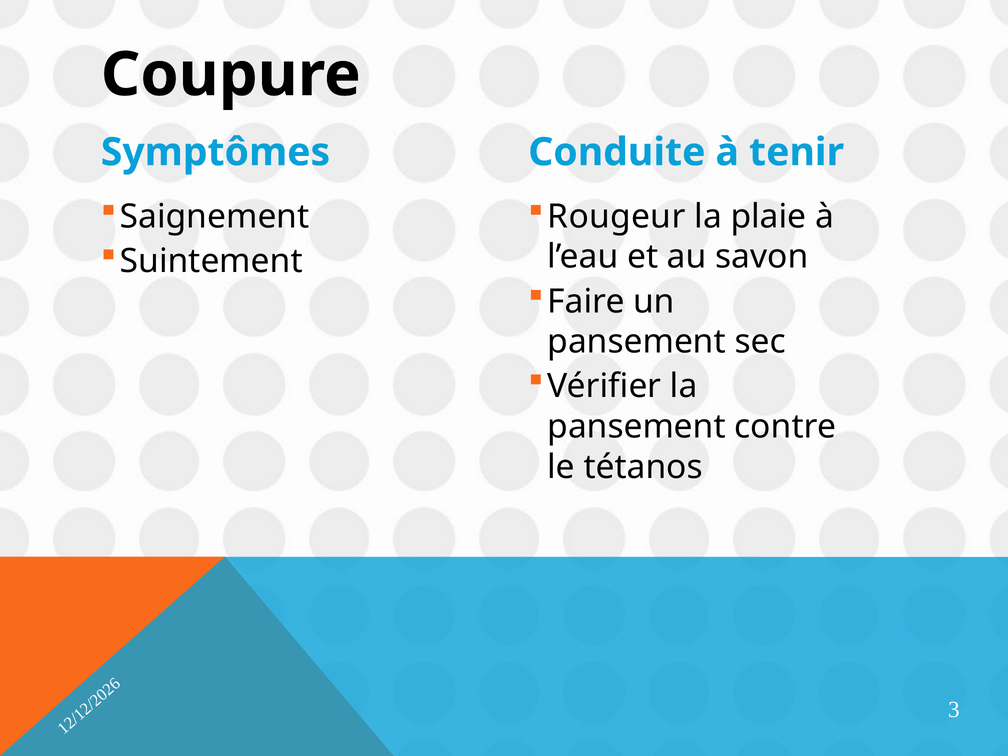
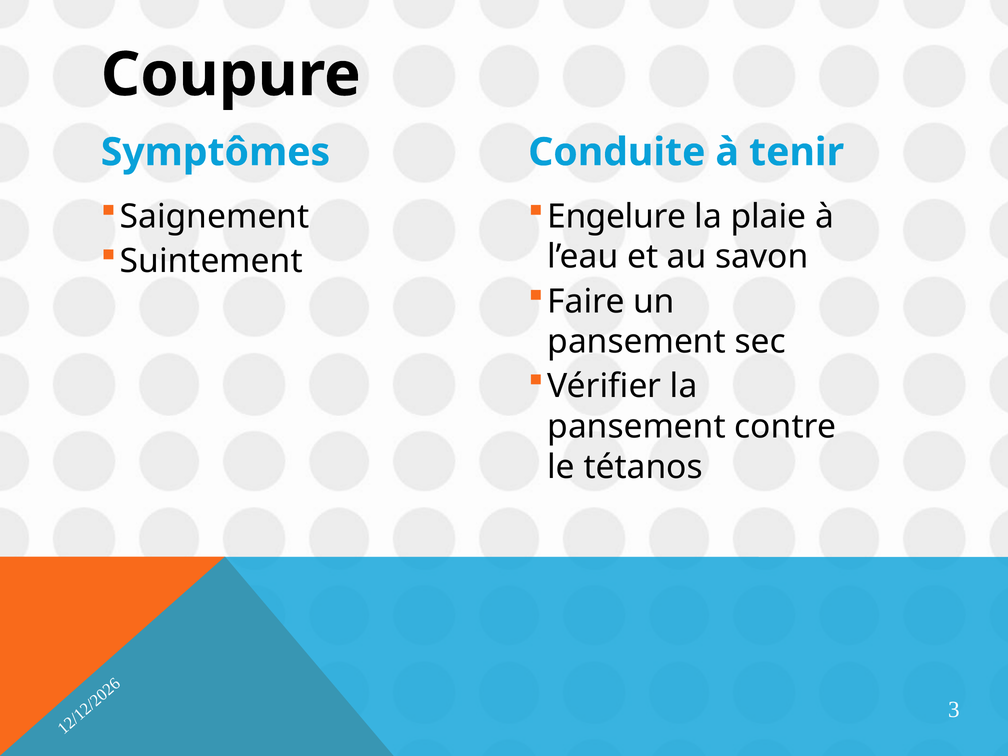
Rougeur: Rougeur -> Engelure
